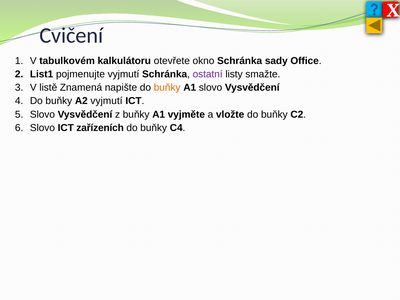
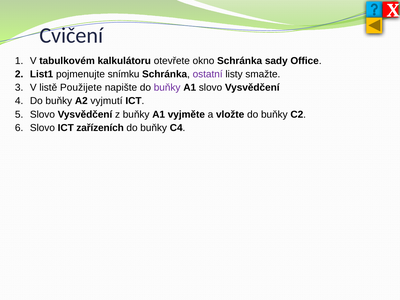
pojmenujte vyjmutí: vyjmutí -> snímku
Znamená: Znamená -> Použijete
buňky at (167, 88) colour: orange -> purple
